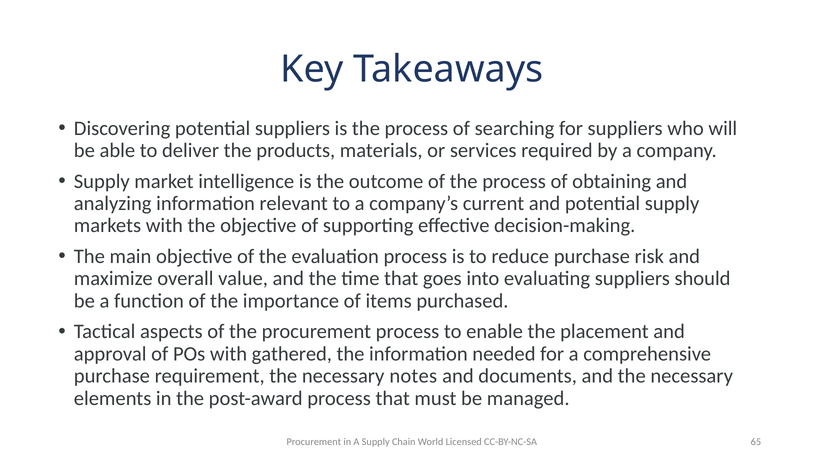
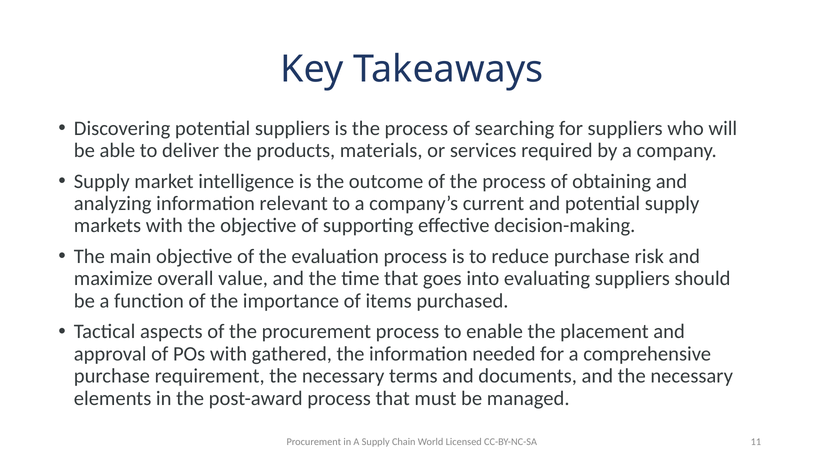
notes: notes -> terms
65: 65 -> 11
